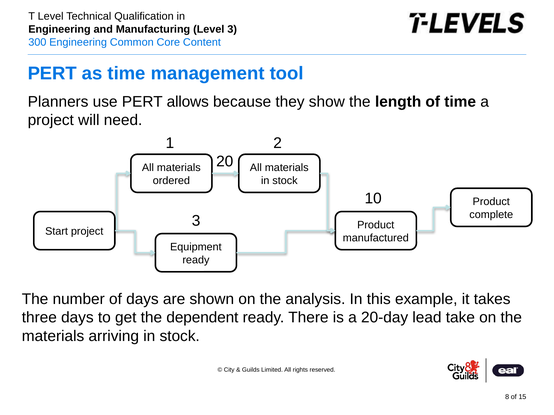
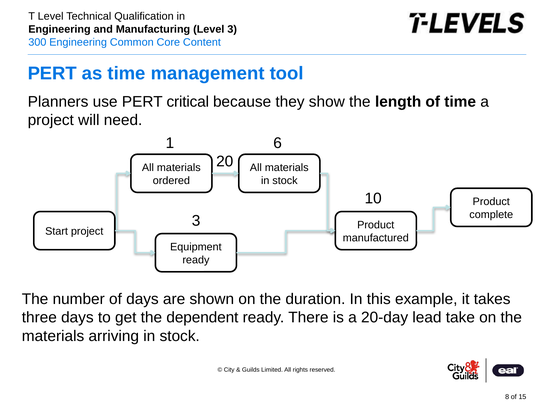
allows: allows -> critical
2: 2 -> 6
analysis: analysis -> duration
